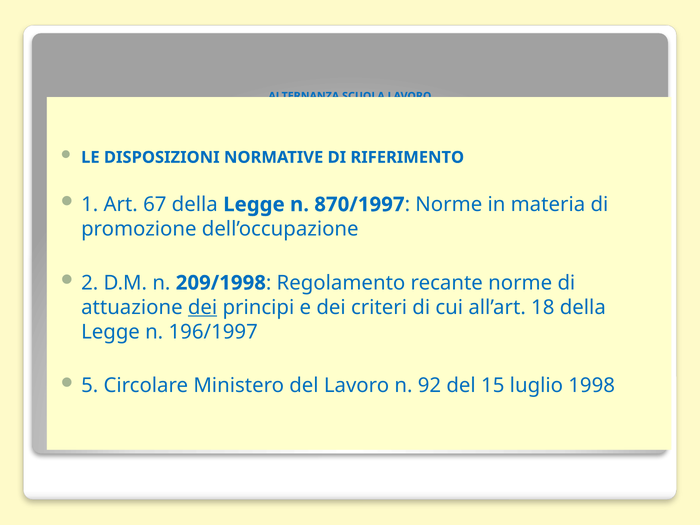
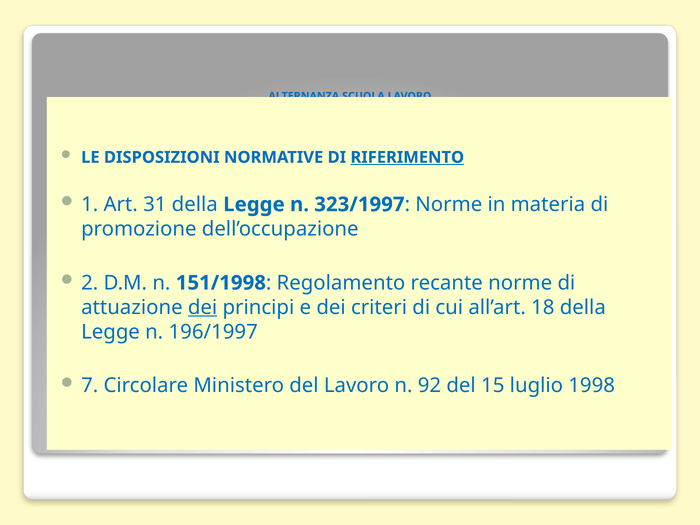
RIFERIMENTO underline: none -> present
67: 67 -> 31
870/1997: 870/1997 -> 323/1997
209/1998: 209/1998 -> 151/1998
5: 5 -> 7
